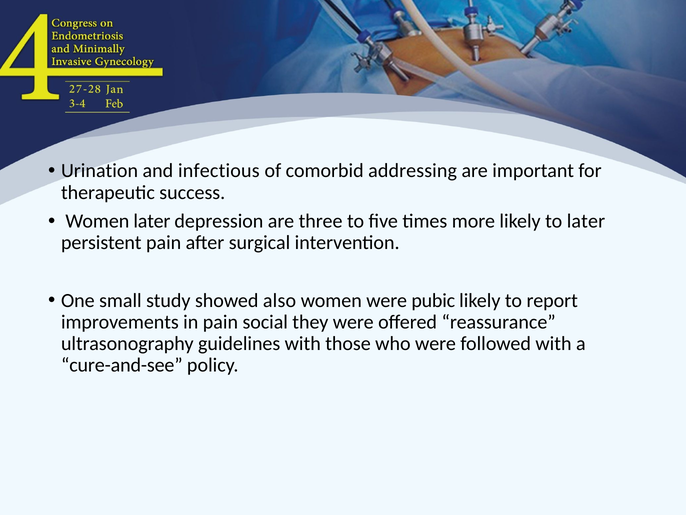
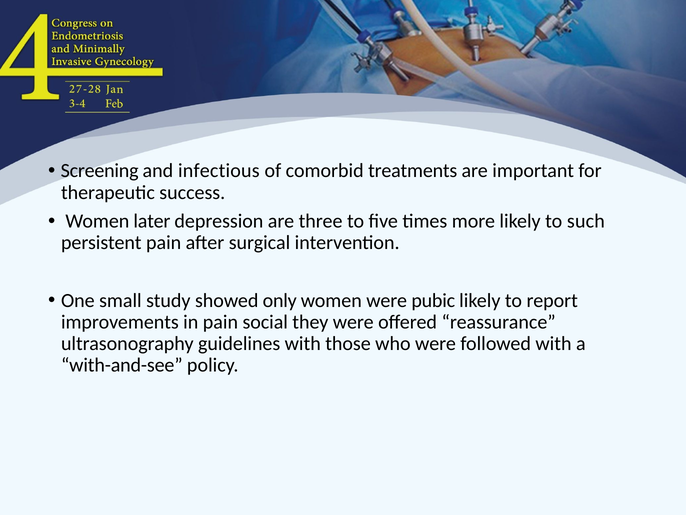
Urination: Urination -> Screening
addressing: addressing -> treatments
to later: later -> such
also: also -> only
cure-and-see: cure-and-see -> with-and-see
